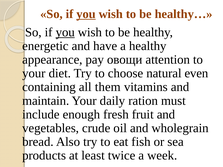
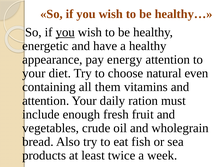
you at (86, 14) underline: present -> none
овощи: овощи -> energy
maintain at (46, 101): maintain -> attention
